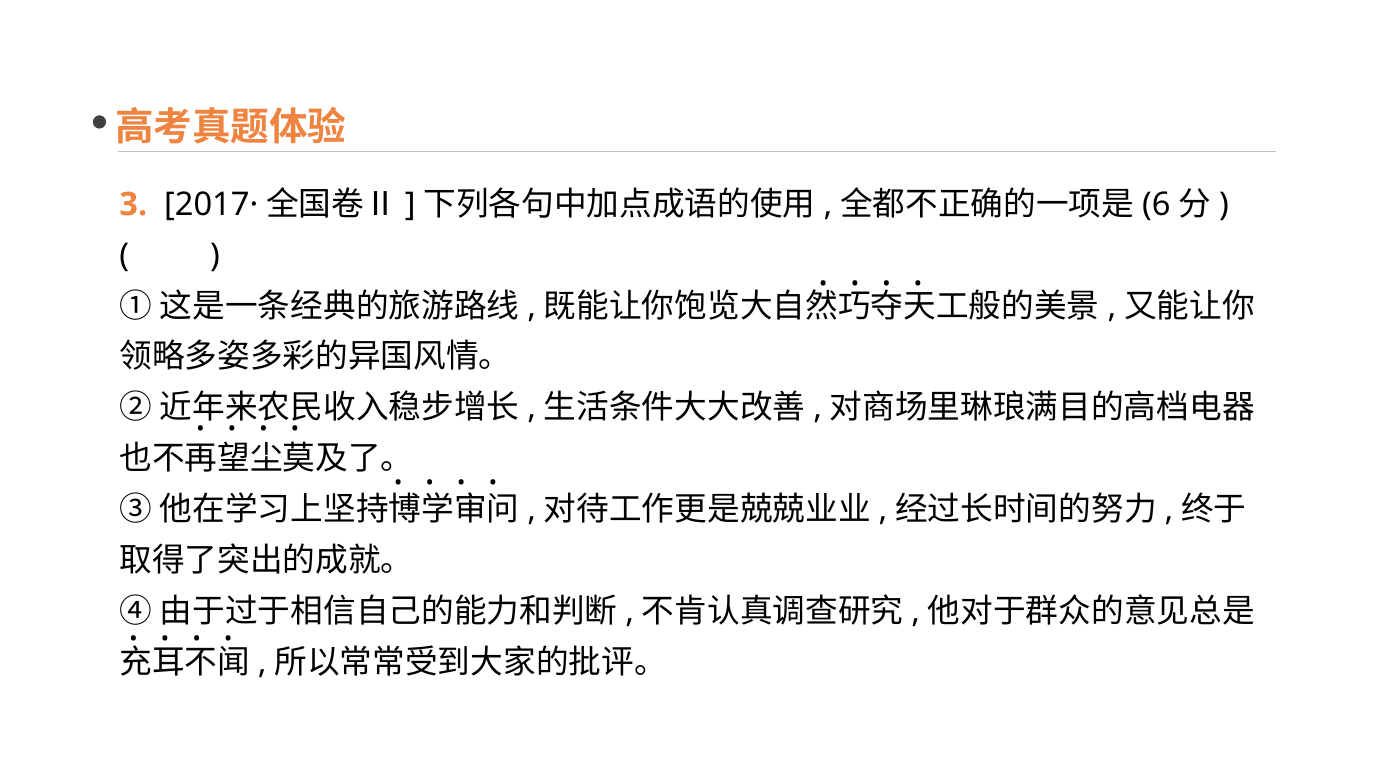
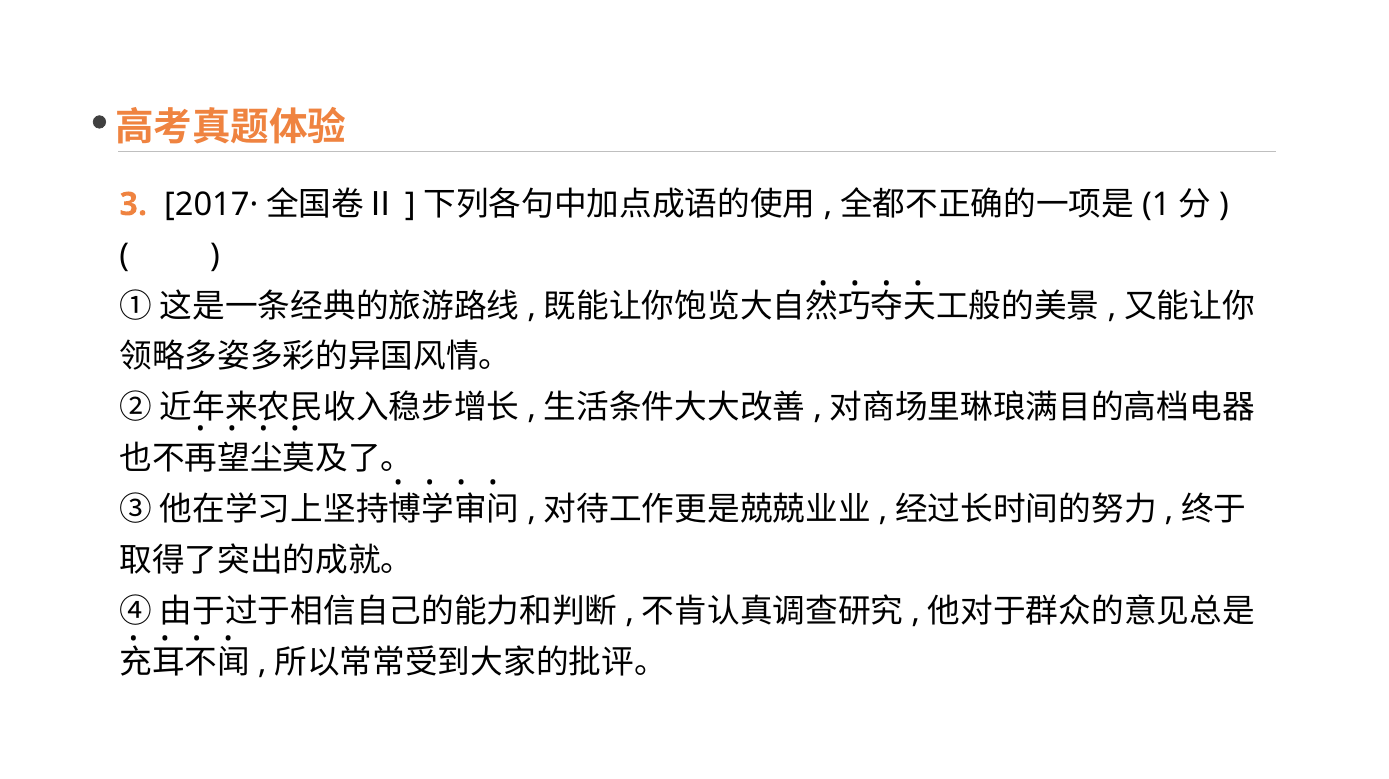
6: 6 -> 1
